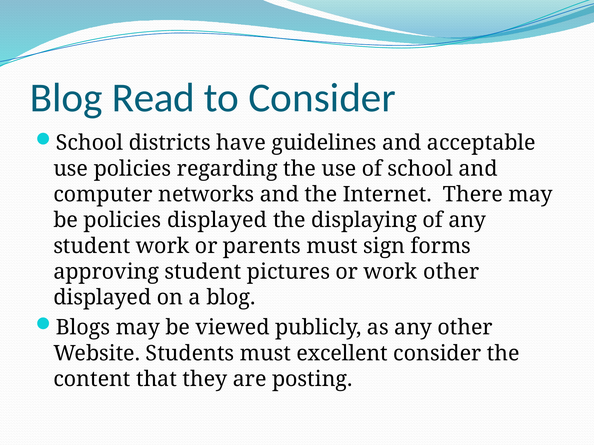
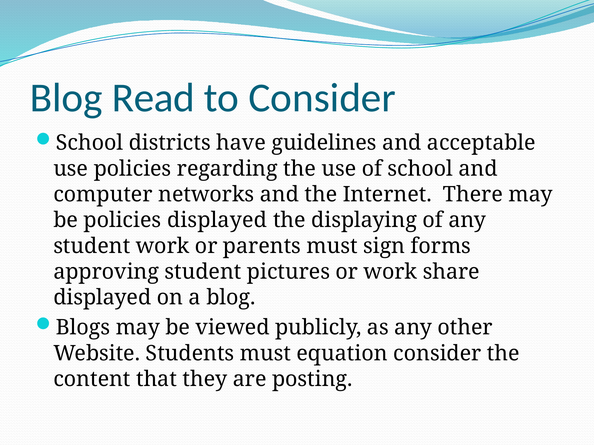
work other: other -> share
excellent: excellent -> equation
